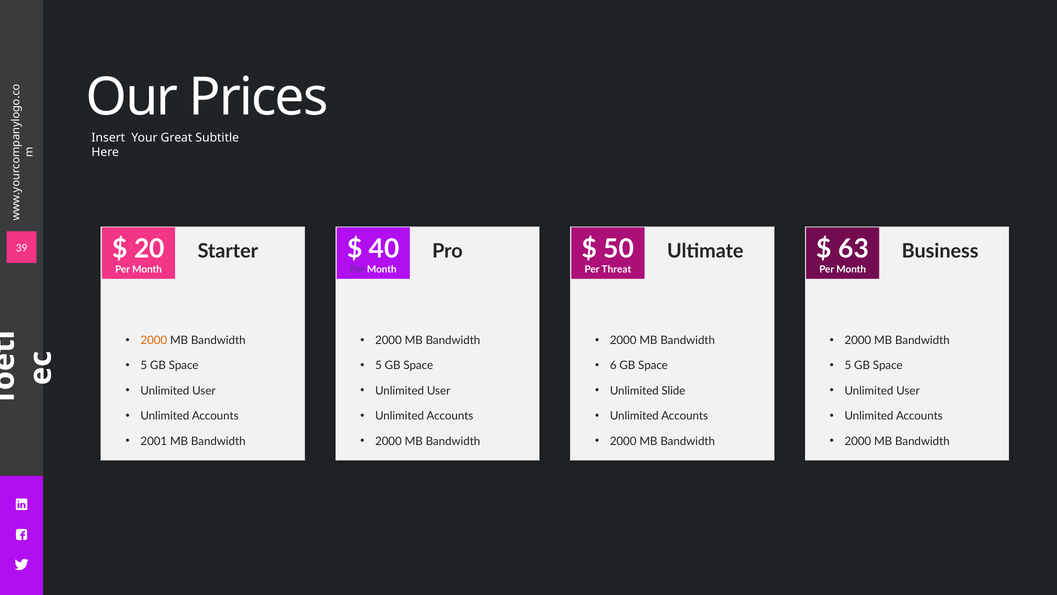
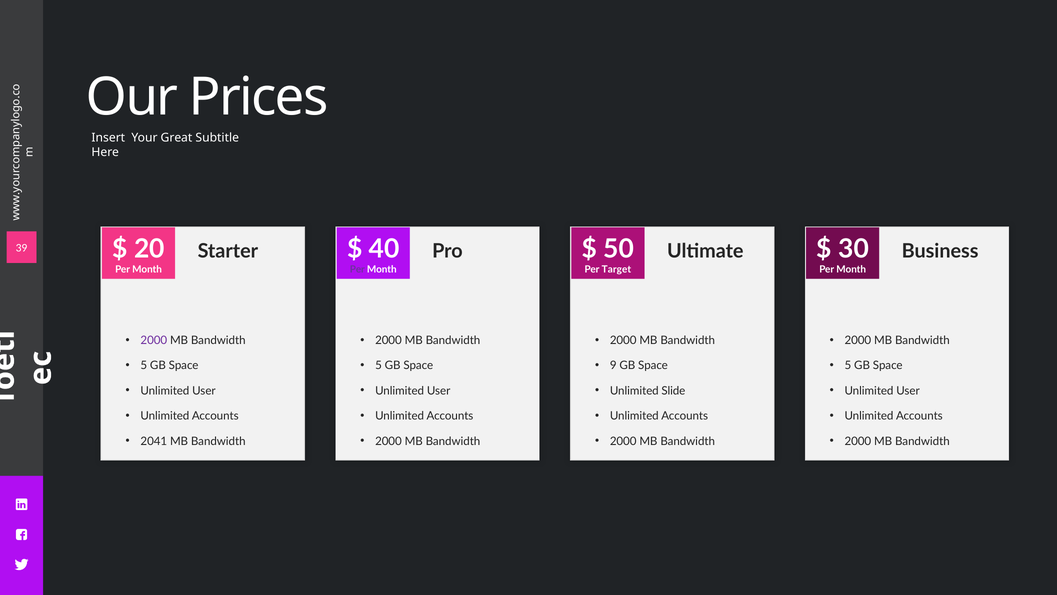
63: 63 -> 30
Threat: Threat -> Target
2000 at (154, 340) colour: orange -> purple
6: 6 -> 9
2001: 2001 -> 2041
